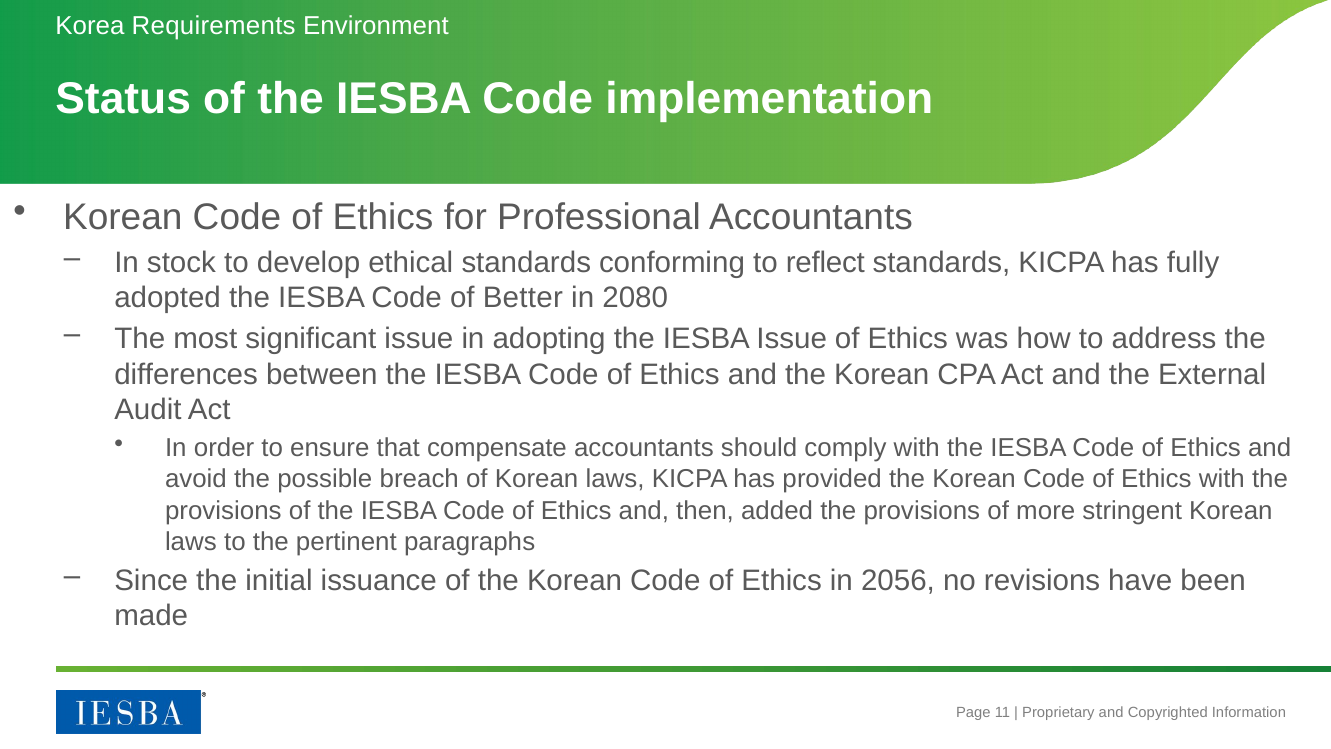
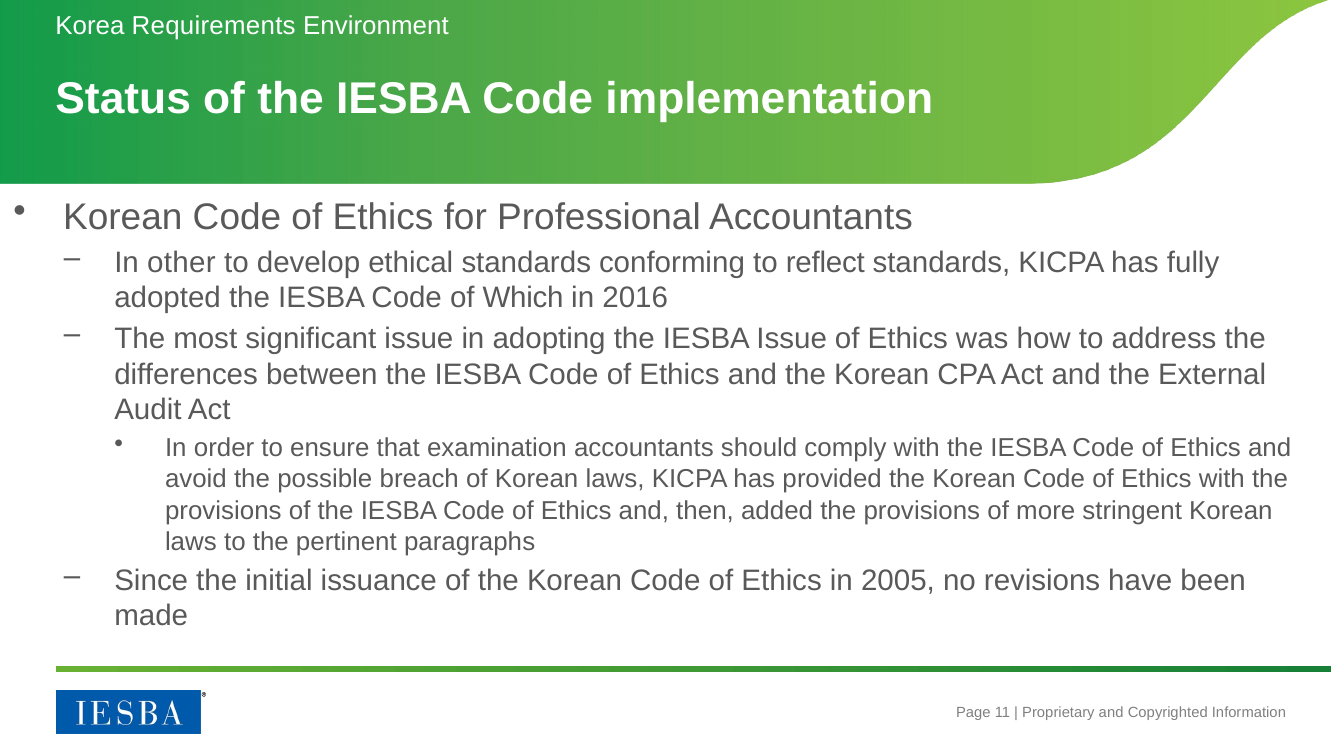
stock: stock -> other
Better: Better -> Which
2080: 2080 -> 2016
compensate: compensate -> examination
2056: 2056 -> 2005
